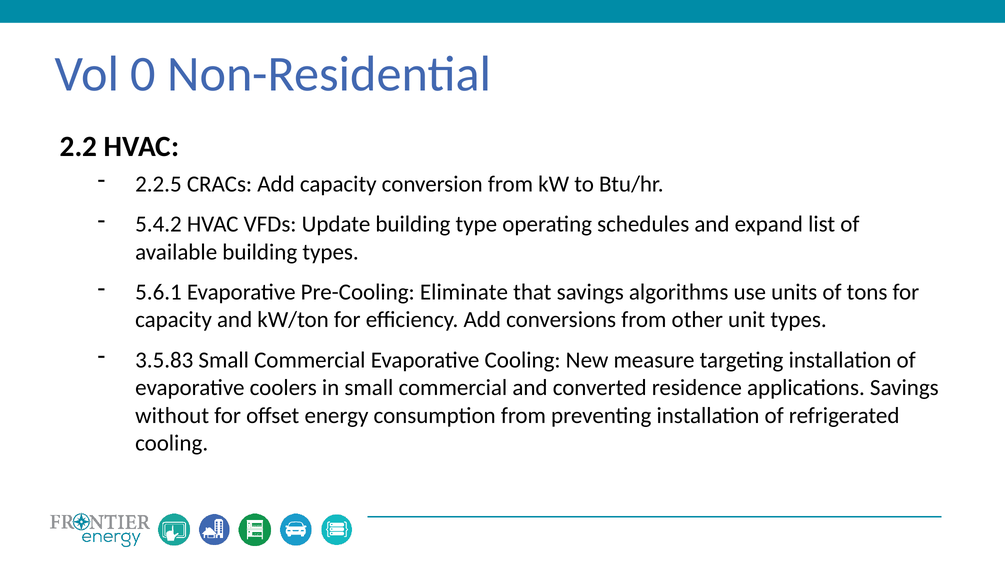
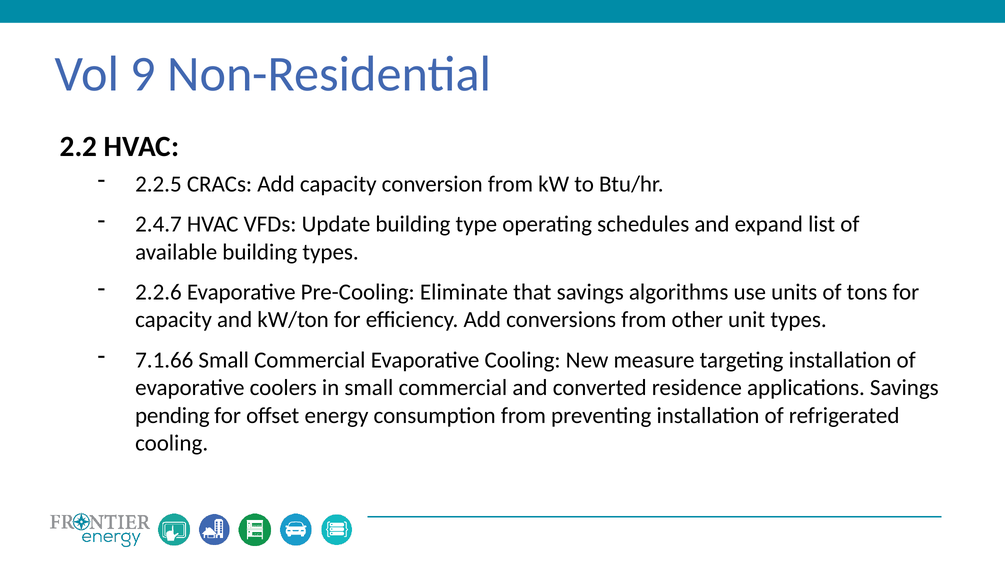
0: 0 -> 9
5.4.2: 5.4.2 -> 2.4.7
5.6.1: 5.6.1 -> 2.2.6
3.5.83: 3.5.83 -> 7.1.66
without: without -> pending
